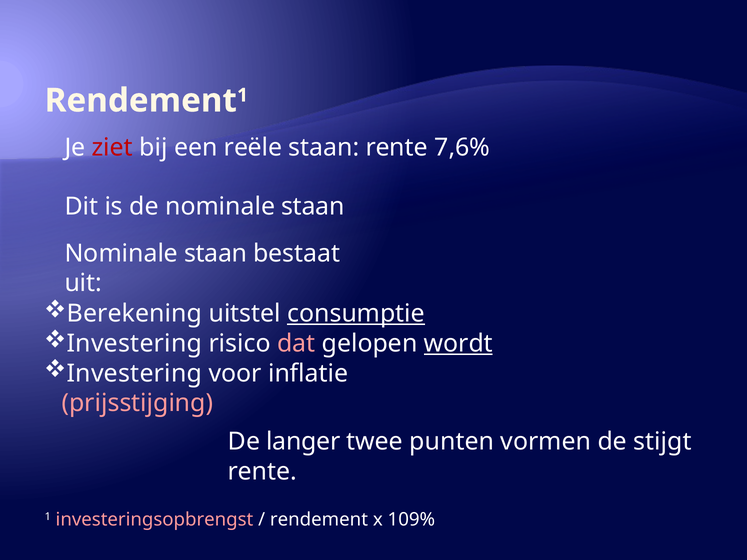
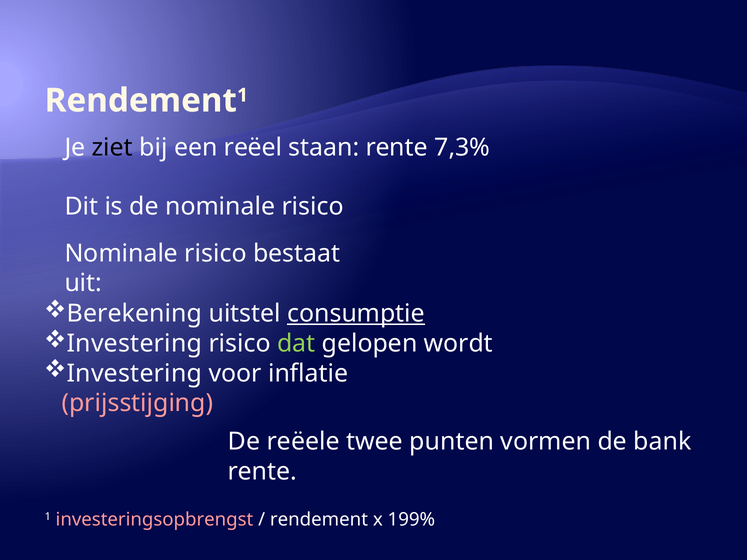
ziet colour: red -> black
reële: reële -> reëel
7,6%: 7,6% -> 7,3%
de nominale staan: staan -> risico
staan at (216, 254): staan -> risico
dat colour: pink -> light green
wordt underline: present -> none
langer: langer -> reëele
stijgt: stijgt -> bank
109%: 109% -> 199%
